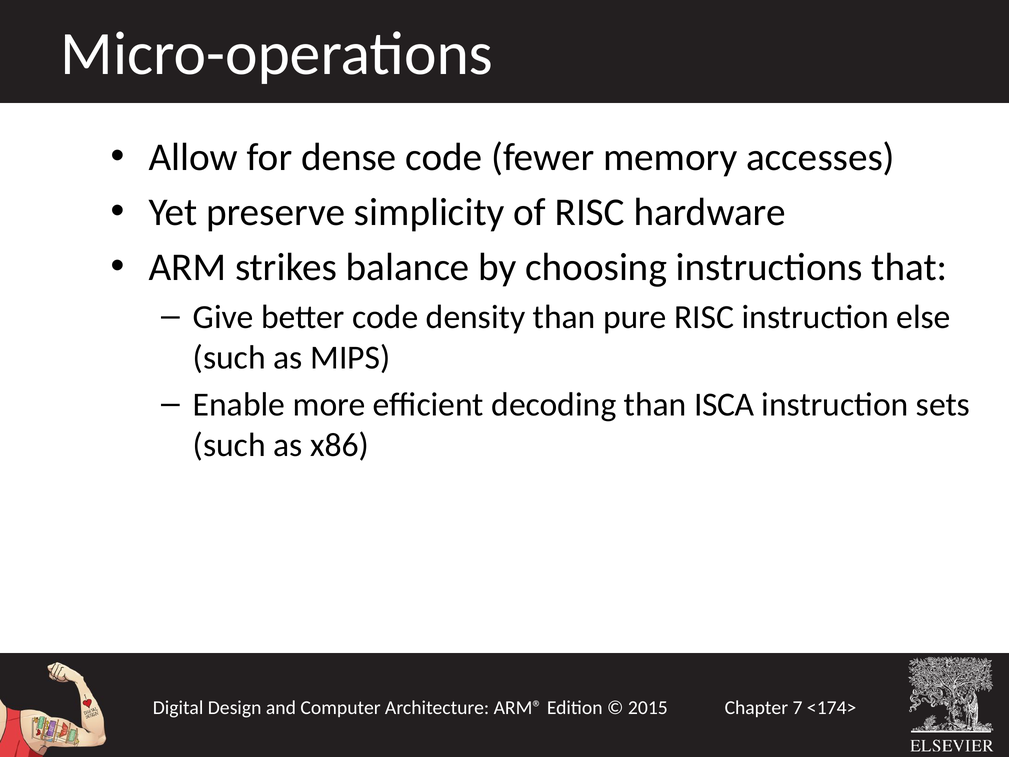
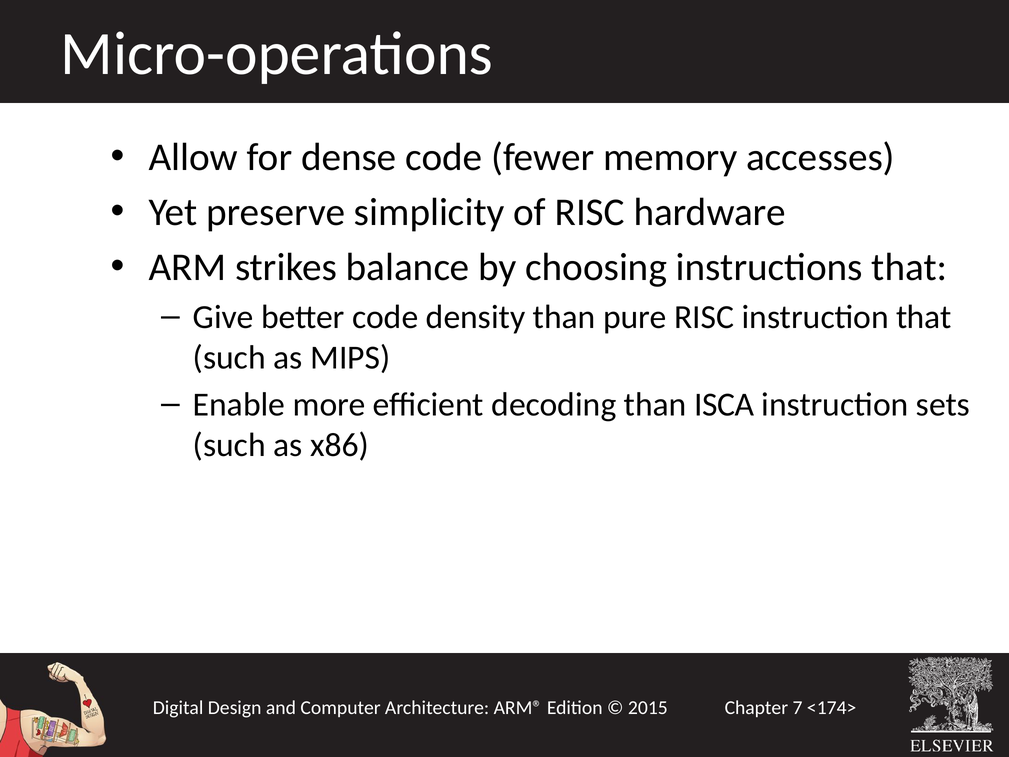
instruction else: else -> that
